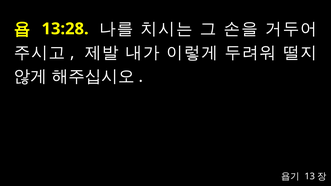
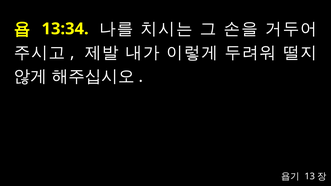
13:28: 13:28 -> 13:34
